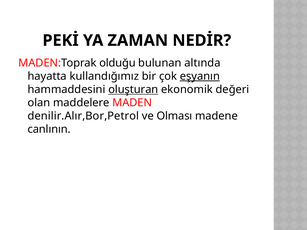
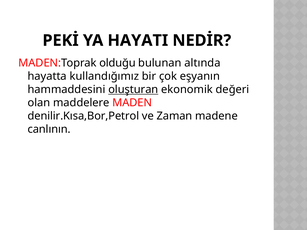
ZAMAN: ZAMAN -> HAYATI
eşyanın underline: present -> none
denilir.Alır,Bor,Petrol: denilir.Alır,Bor,Petrol -> denilir.Kısa,Bor,Petrol
Olması: Olması -> Zaman
